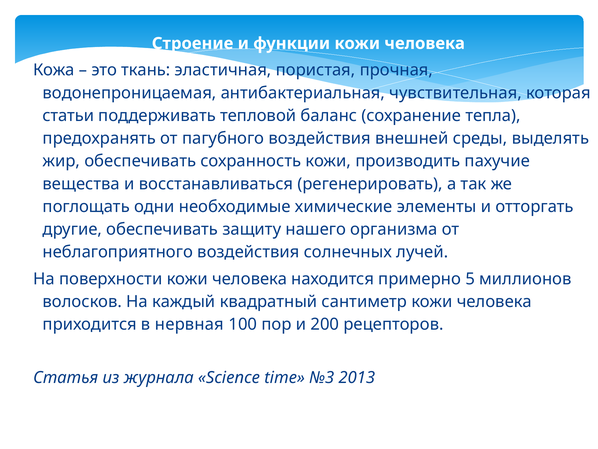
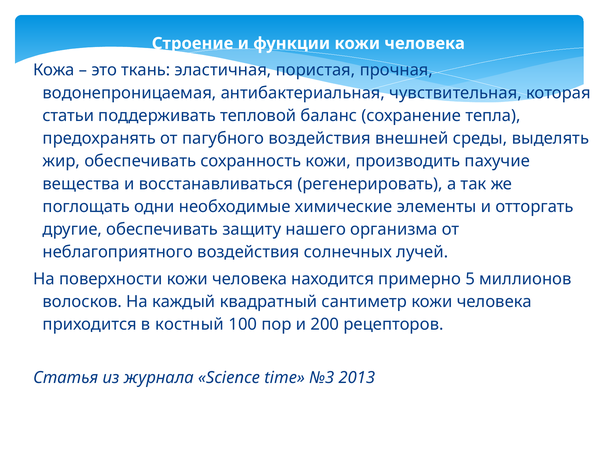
нервная: нервная -> костный
